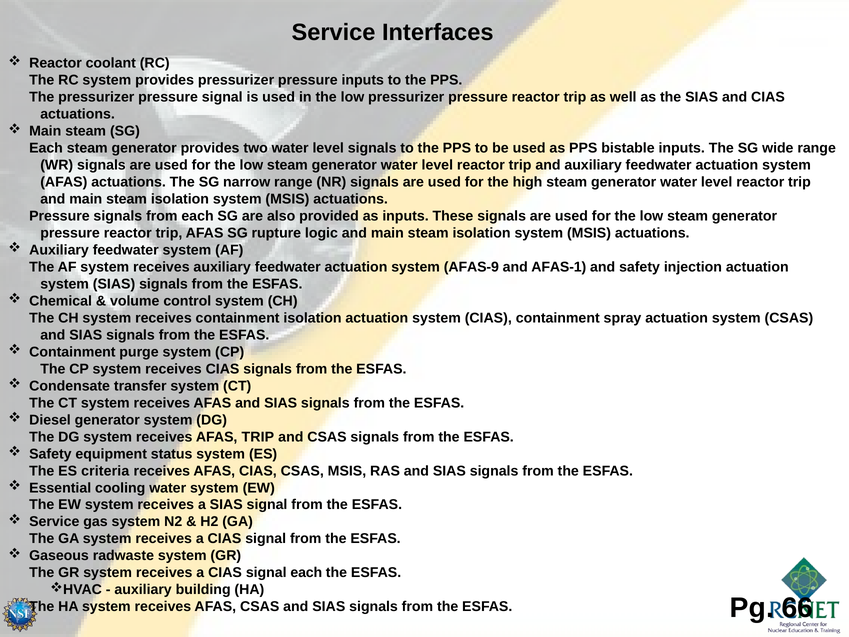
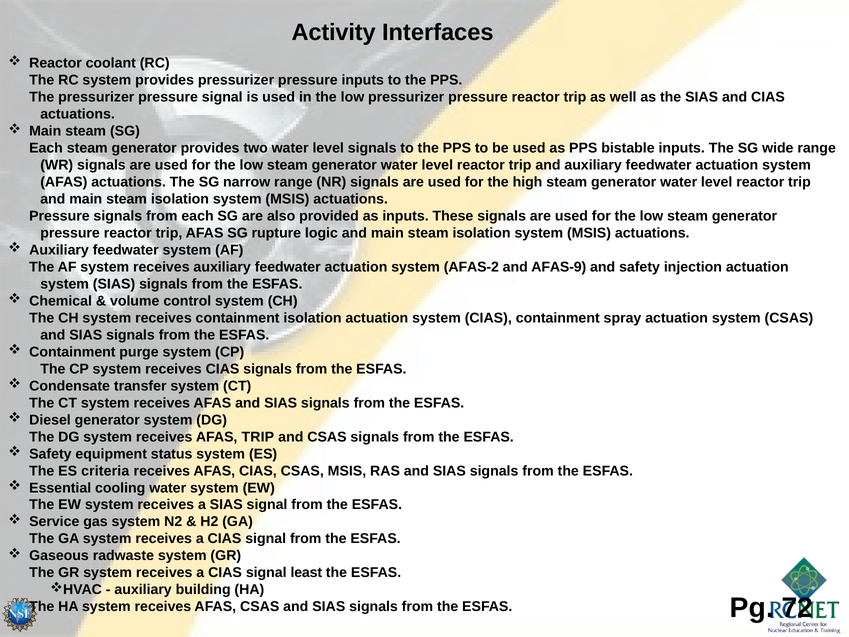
Service at (334, 32): Service -> Activity
AFAS-9: AFAS-9 -> AFAS-2
AFAS-1: AFAS-1 -> AFAS-9
signal each: each -> least
66: 66 -> 72
